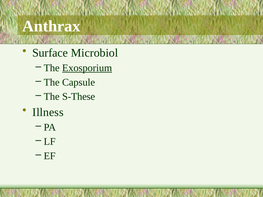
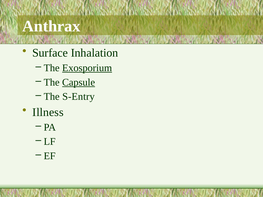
Microbiol: Microbiol -> Inhalation
Capsule underline: none -> present
S-These: S-These -> S-Entry
